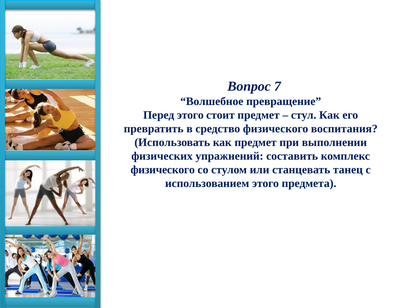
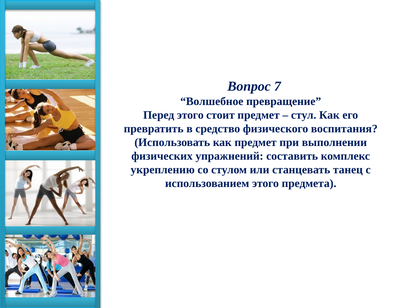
физического at (163, 170): физического -> укреплению
